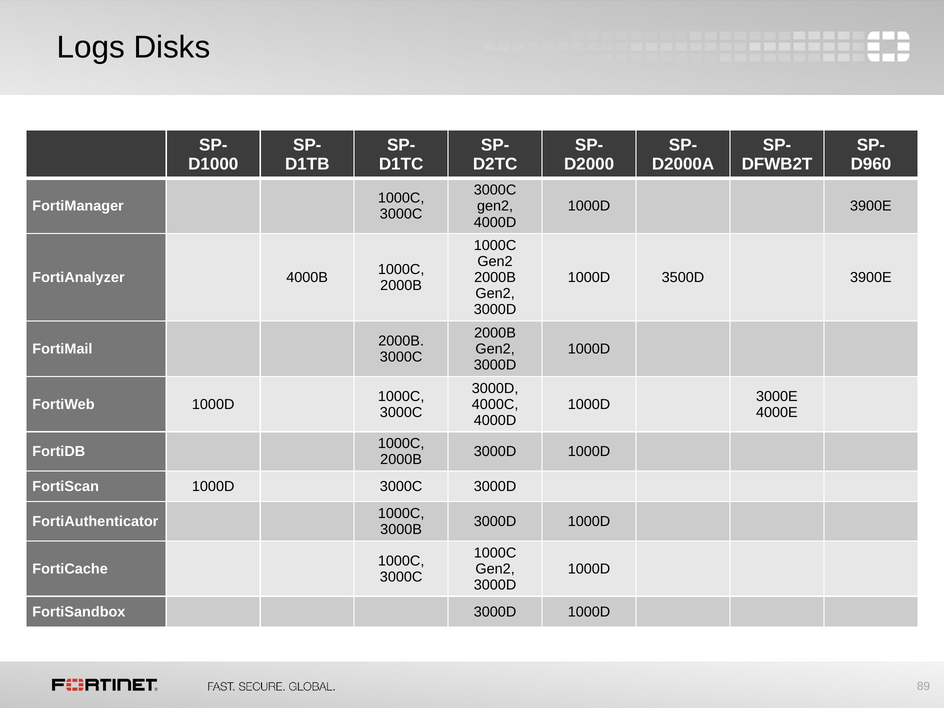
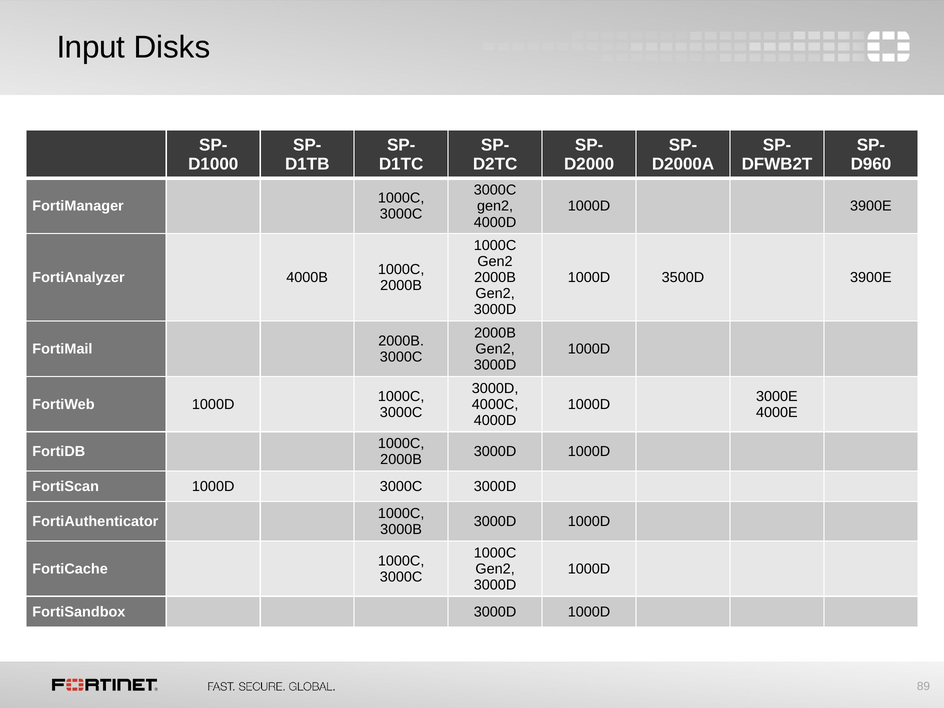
Logs: Logs -> Input
